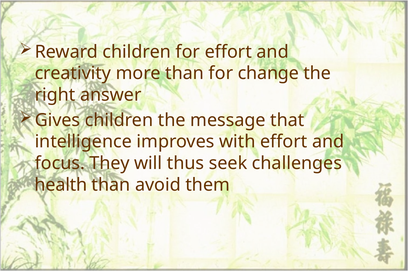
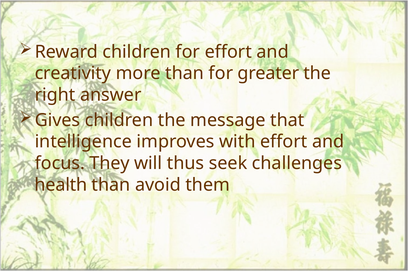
change: change -> greater
